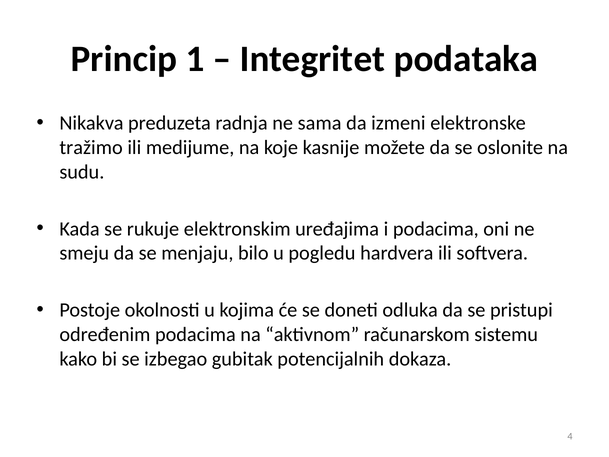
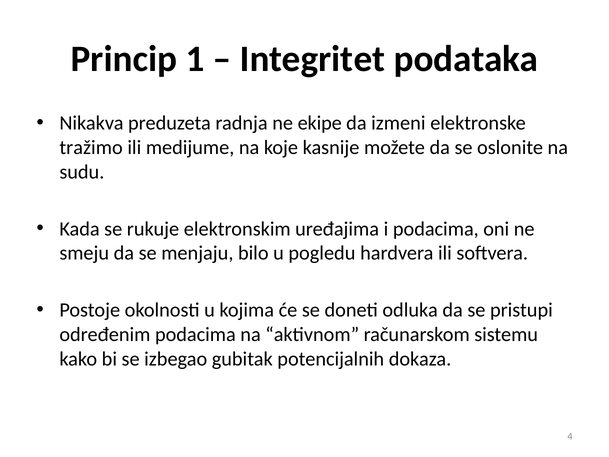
sama: sama -> ekipe
